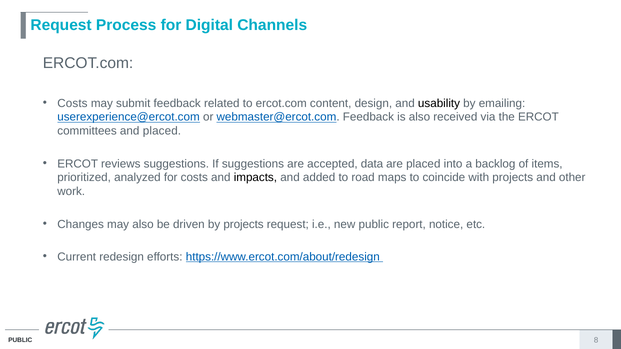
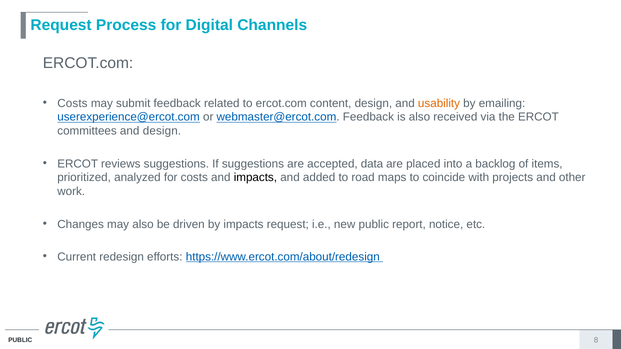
usability colour: black -> orange
and placed: placed -> design
by projects: projects -> impacts
